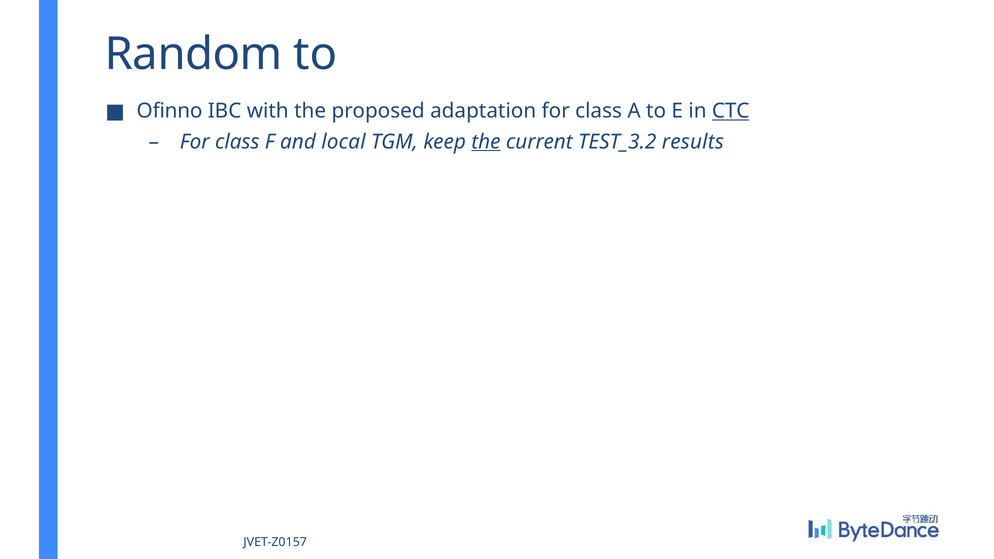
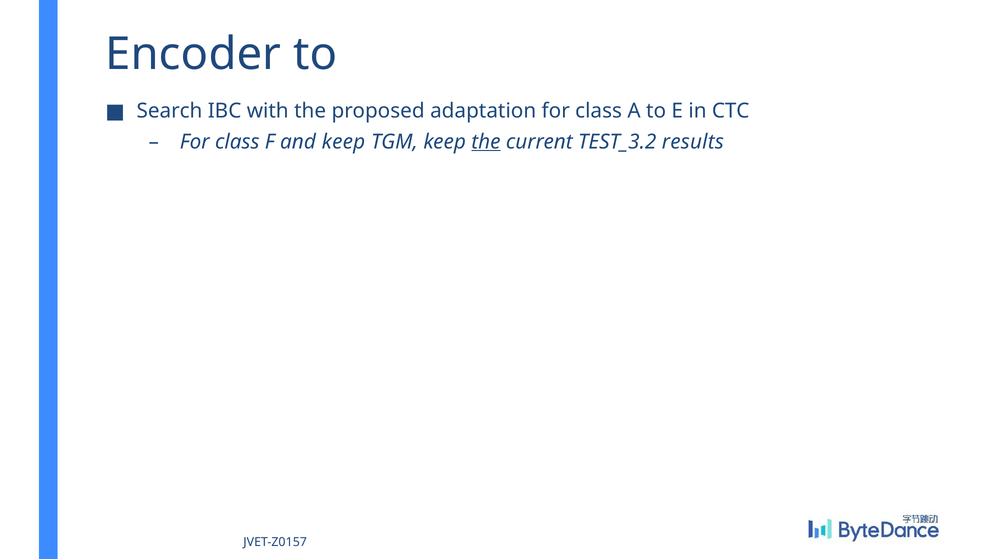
Random: Random -> Encoder
Ofinno: Ofinno -> Search
CTC underline: present -> none
and local: local -> keep
